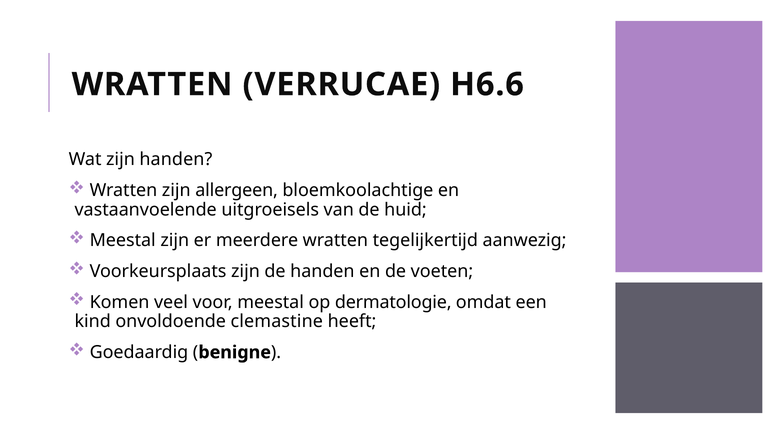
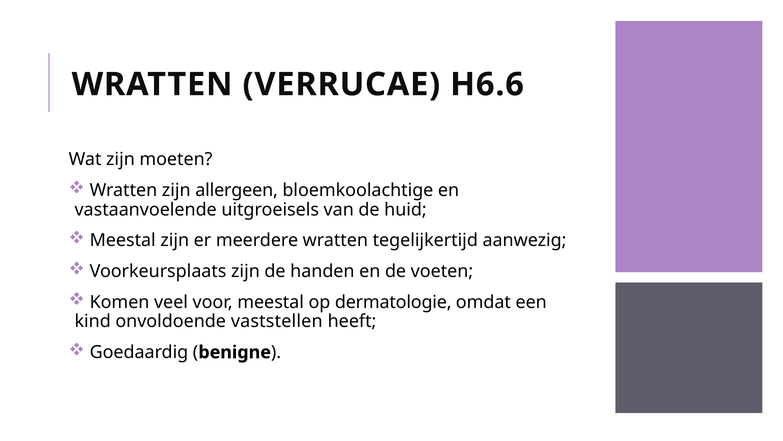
zijn handen: handen -> moeten
clemastine: clemastine -> vaststellen
